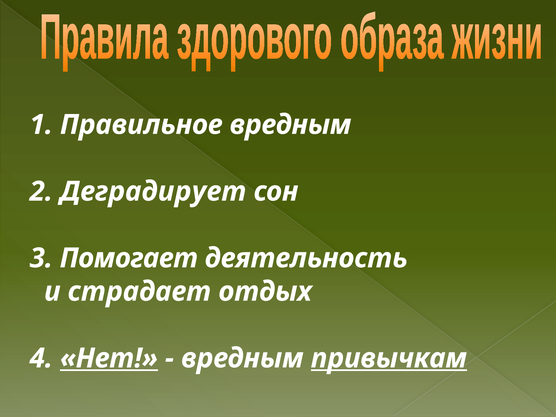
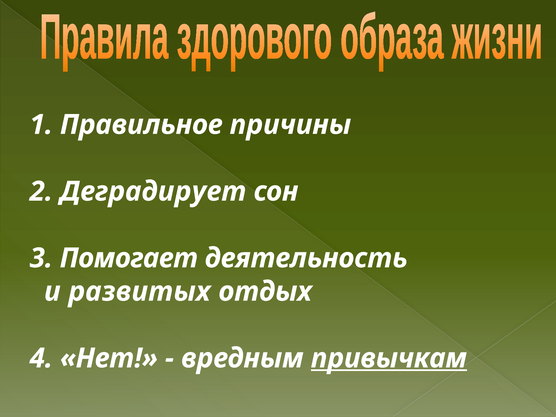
Правильное вредным: вредным -> причины
страдает: страдает -> развитых
Нет underline: present -> none
